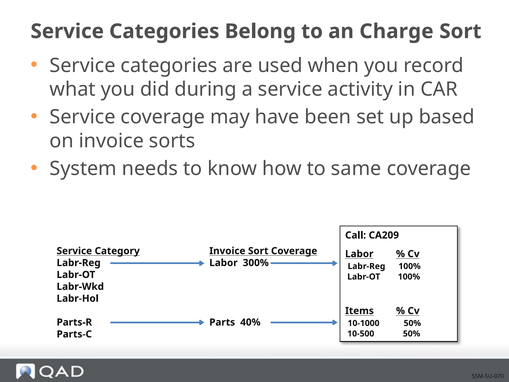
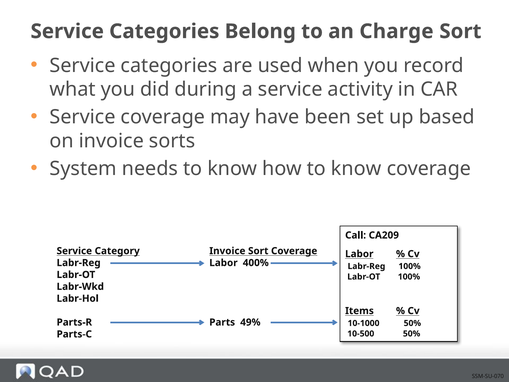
how to same: same -> know
300%: 300% -> 400%
40%: 40% -> 49%
